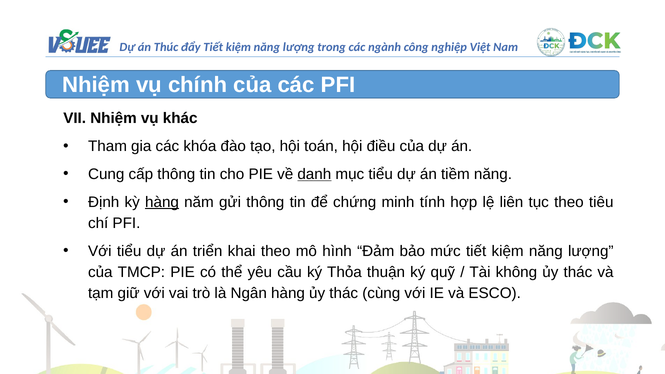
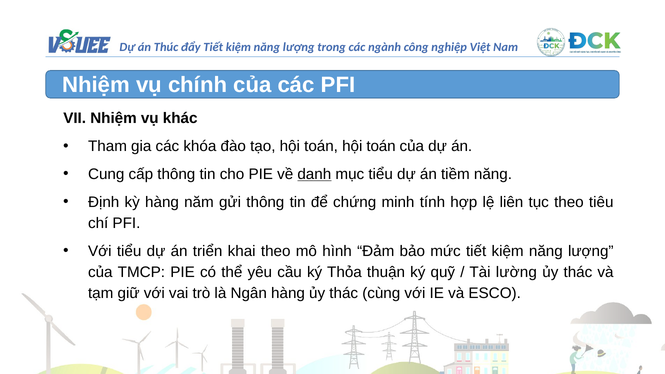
điều at (381, 146): điều -> toán
hàng at (162, 202) underline: present -> none
không: không -> lường
